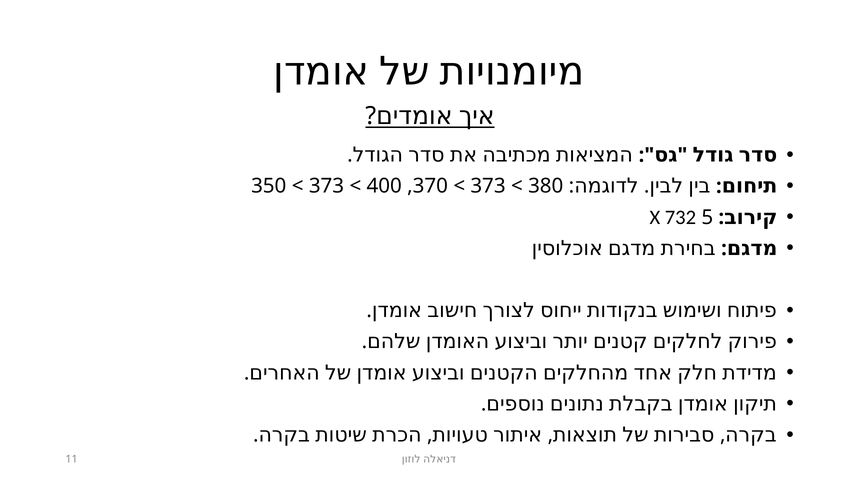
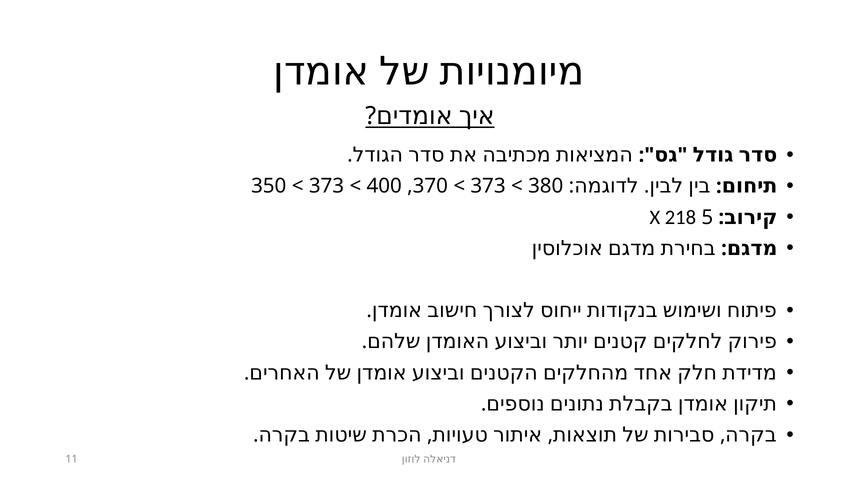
732: 732 -> 218
